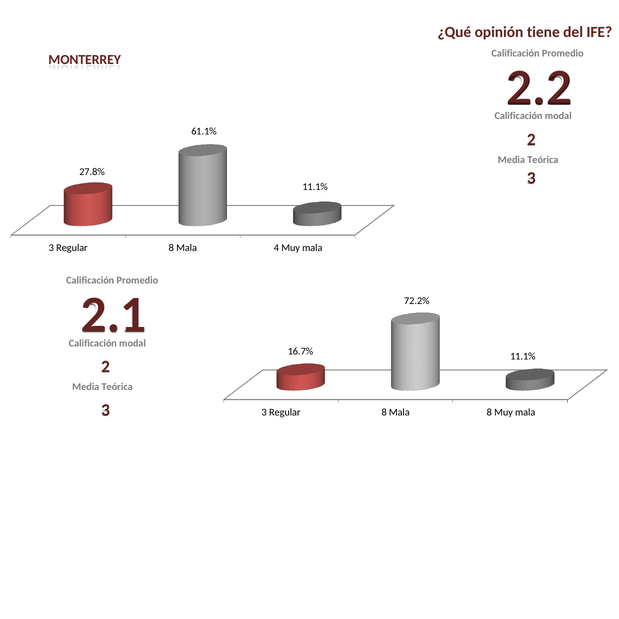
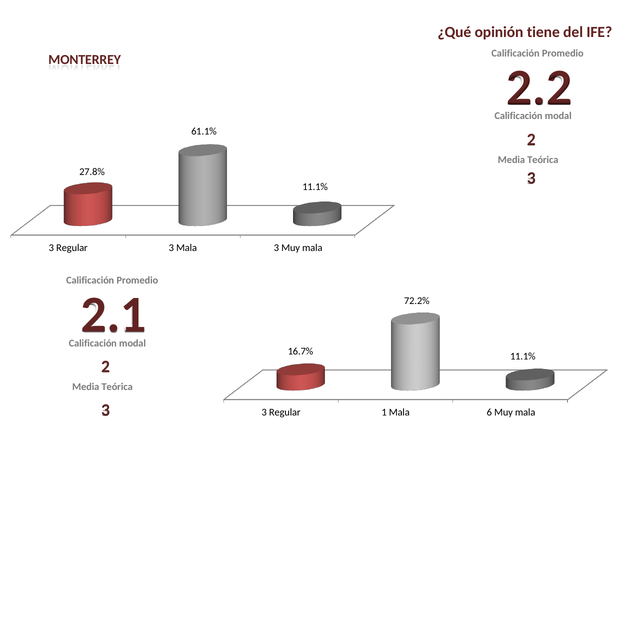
8 at (171, 248): 8 -> 3
Mala 4: 4 -> 3
8 at (384, 412): 8 -> 1
Mala 8: 8 -> 6
